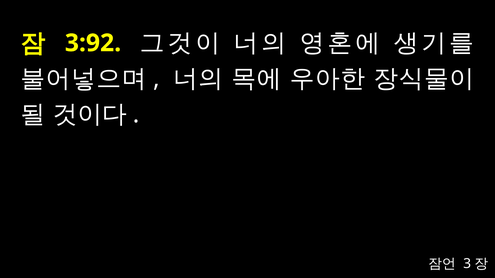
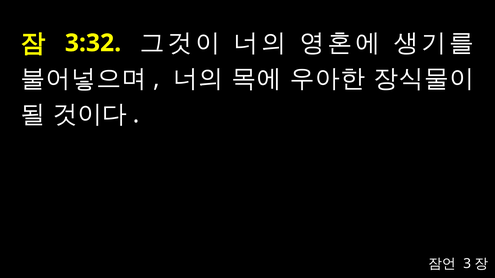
3:92: 3:92 -> 3:32
